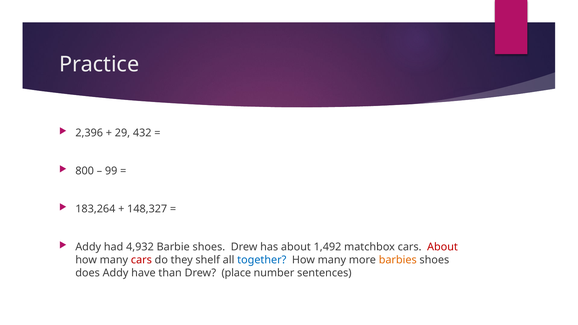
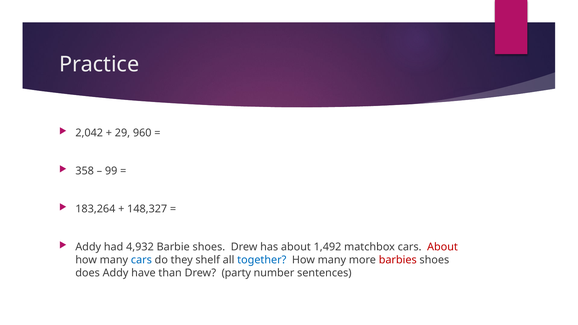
2,396: 2,396 -> 2,042
432: 432 -> 960
800: 800 -> 358
cars at (141, 260) colour: red -> blue
barbies colour: orange -> red
place: place -> party
